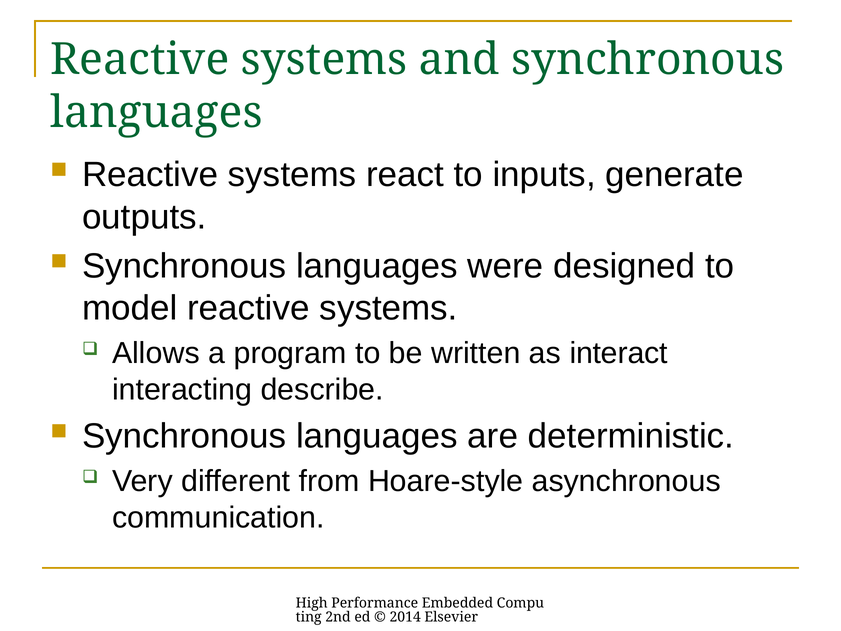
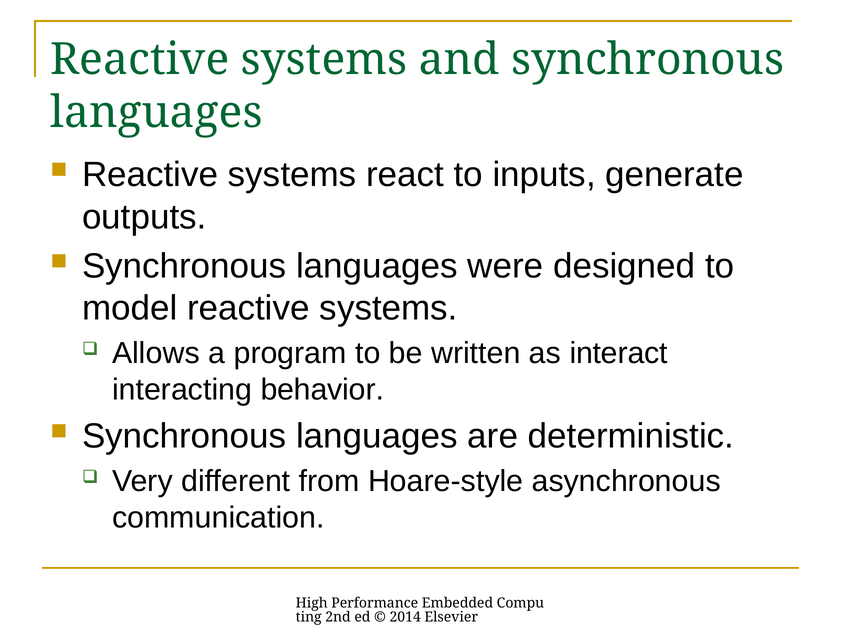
describe: describe -> behavior
